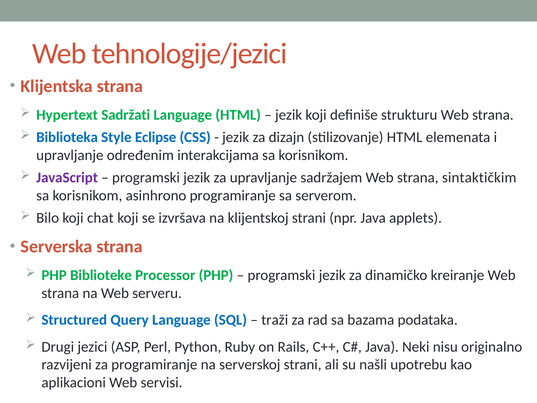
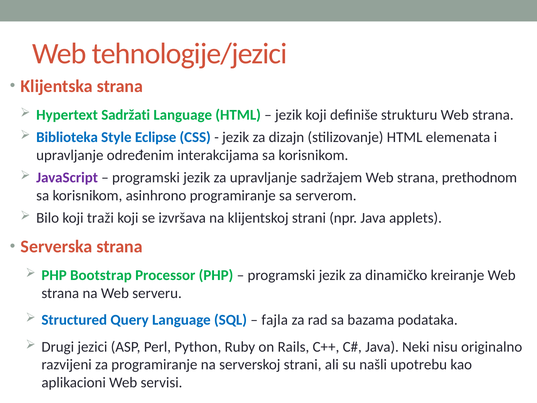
sintaktičkim: sintaktičkim -> prethodnom
chat: chat -> traži
Biblioteke: Biblioteke -> Bootstrap
traži: traži -> fajla
